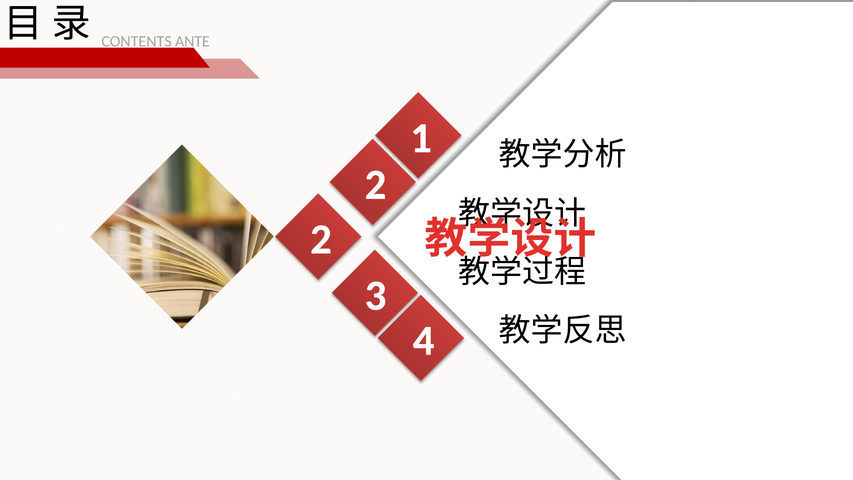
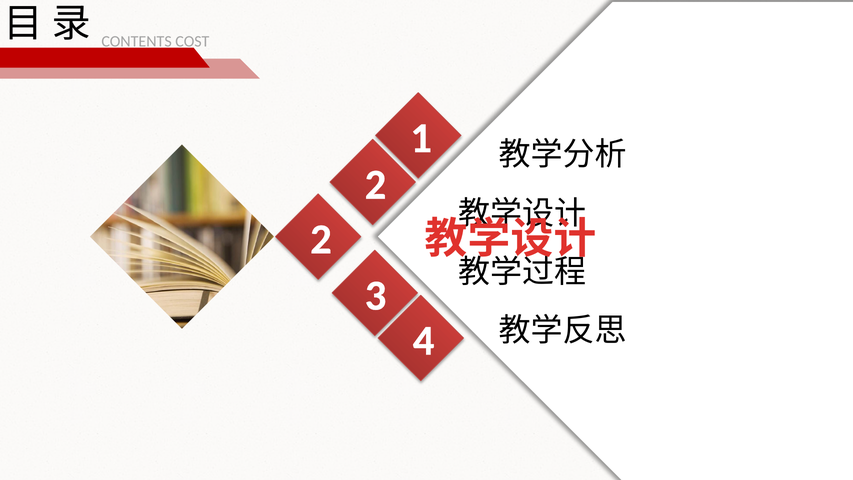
ANTE: ANTE -> COST
